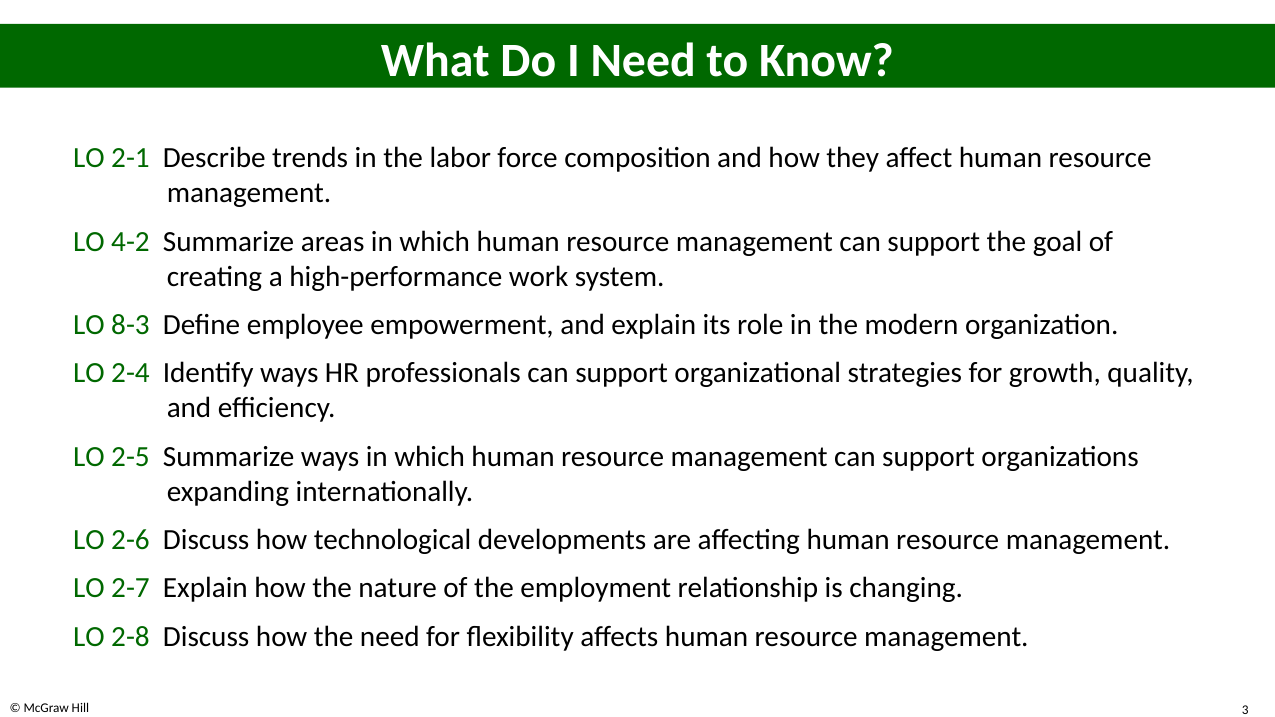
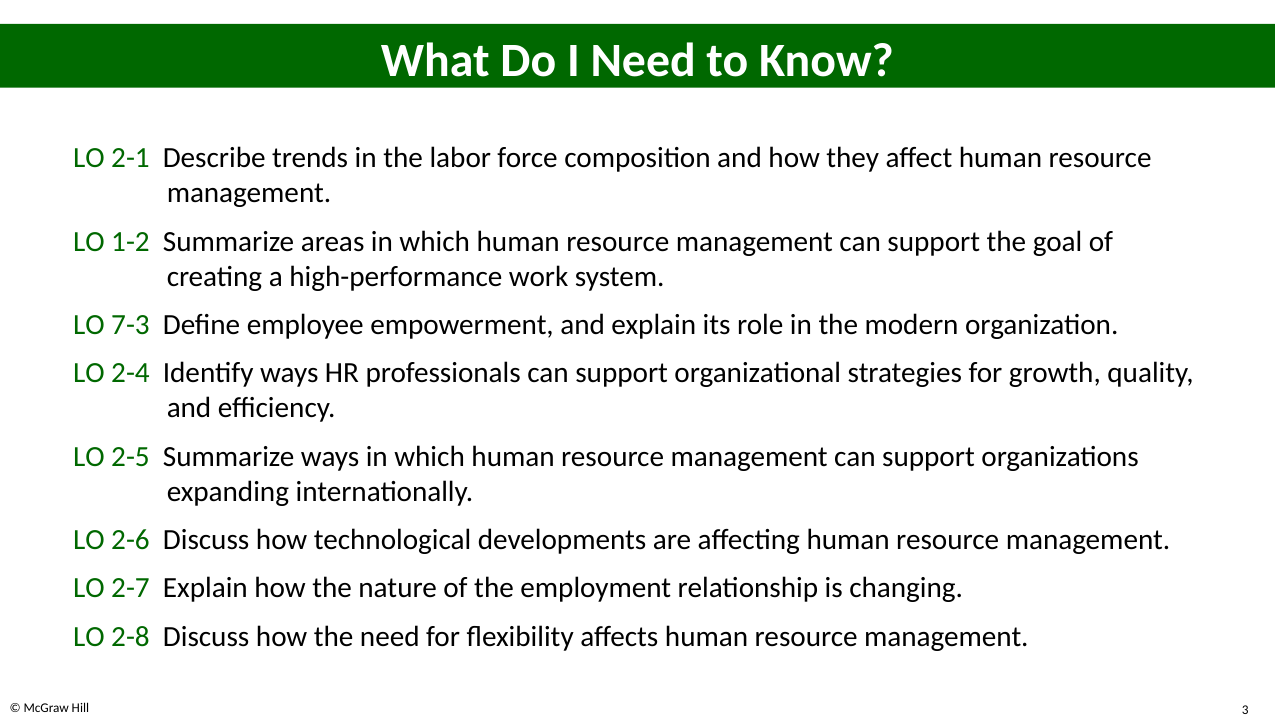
4-2: 4-2 -> 1-2
8-3: 8-3 -> 7-3
